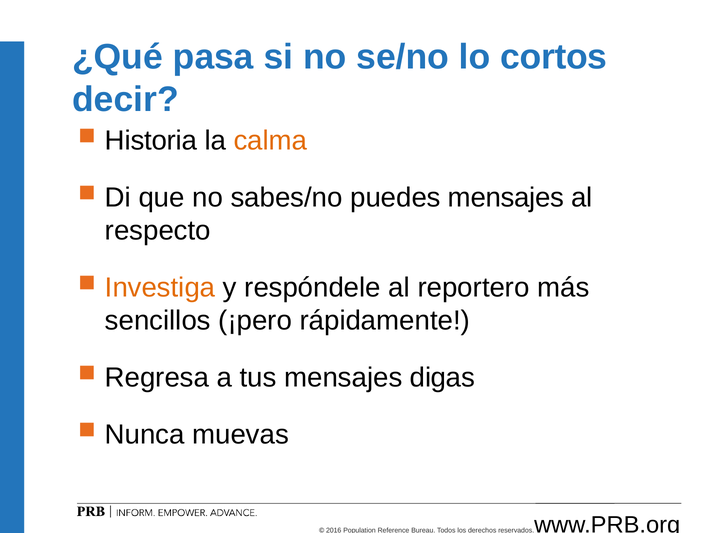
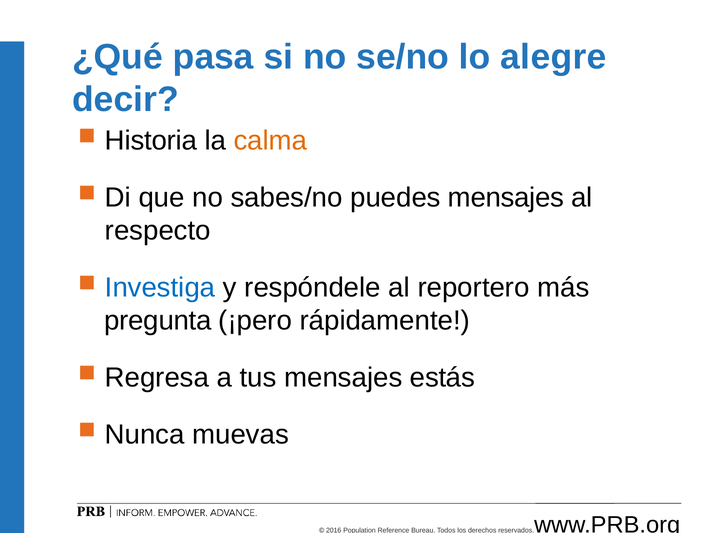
cortos: cortos -> alegre
Investiga colour: orange -> blue
sencillos: sencillos -> pregunta
digas: digas -> estás
